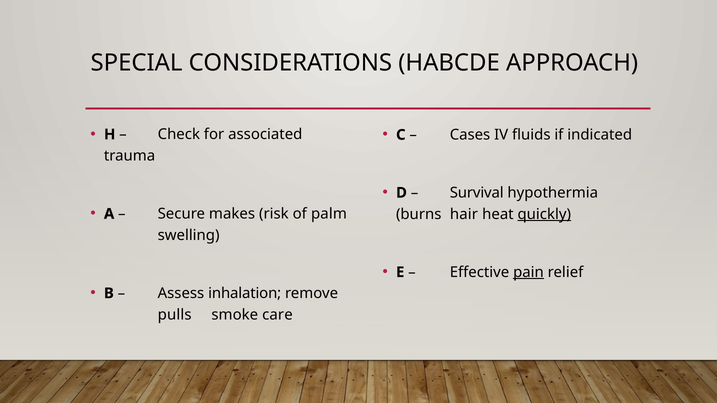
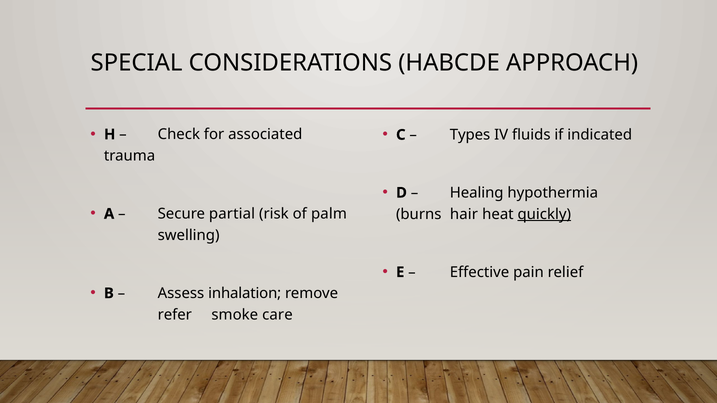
Cases: Cases -> Types
Survival: Survival -> Healing
makes: makes -> partial
pain underline: present -> none
pulls: pulls -> refer
